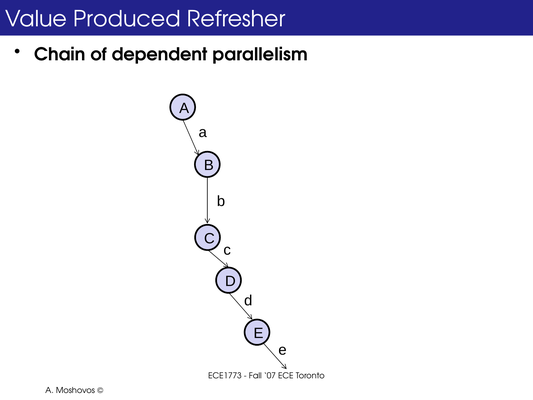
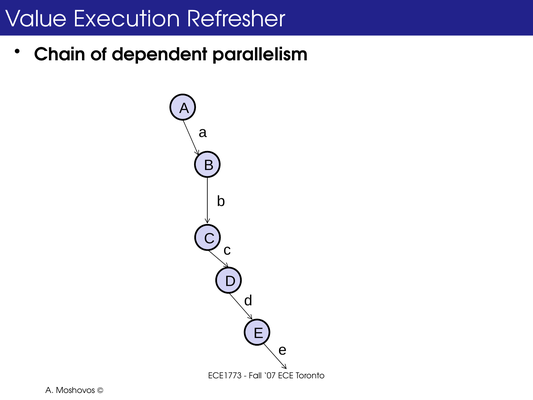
Produced: Produced -> Execution
